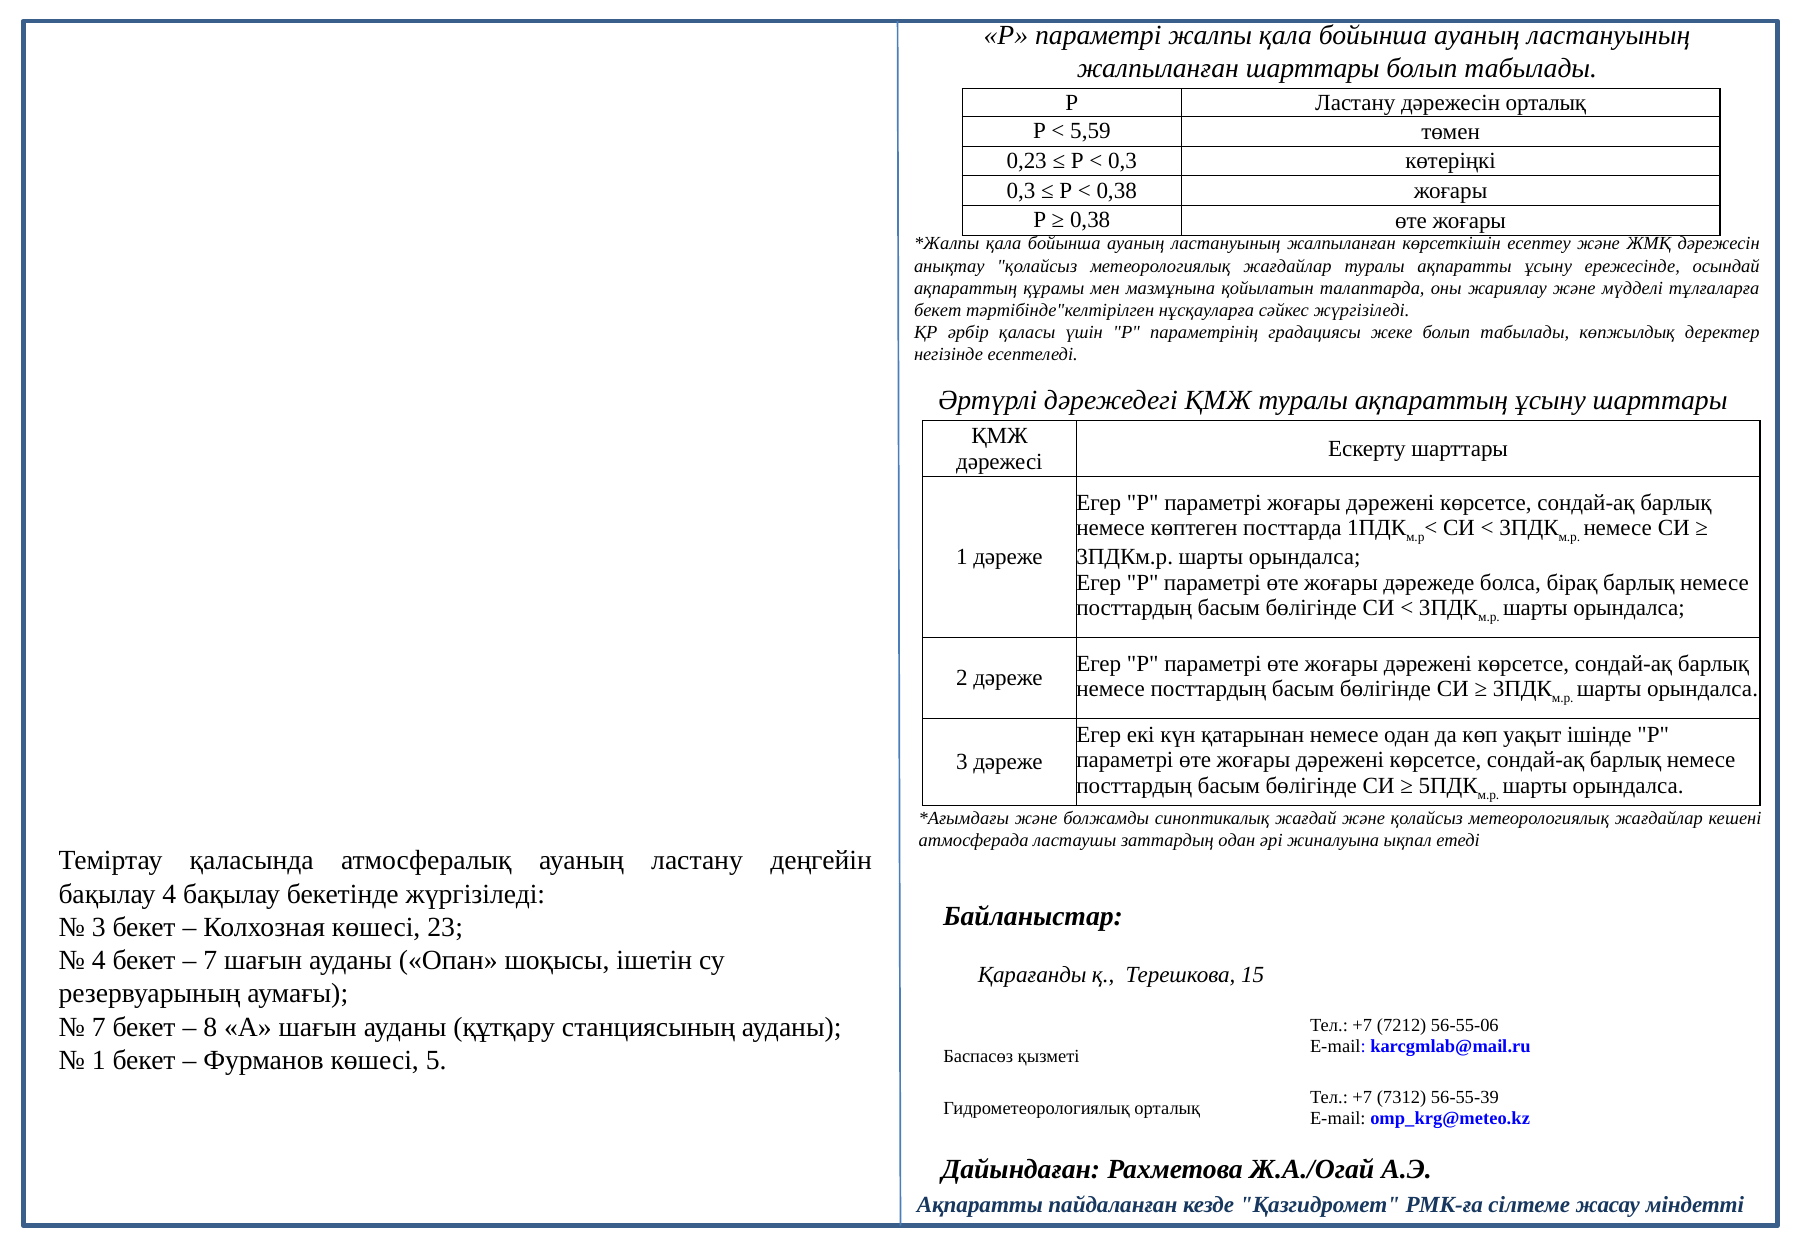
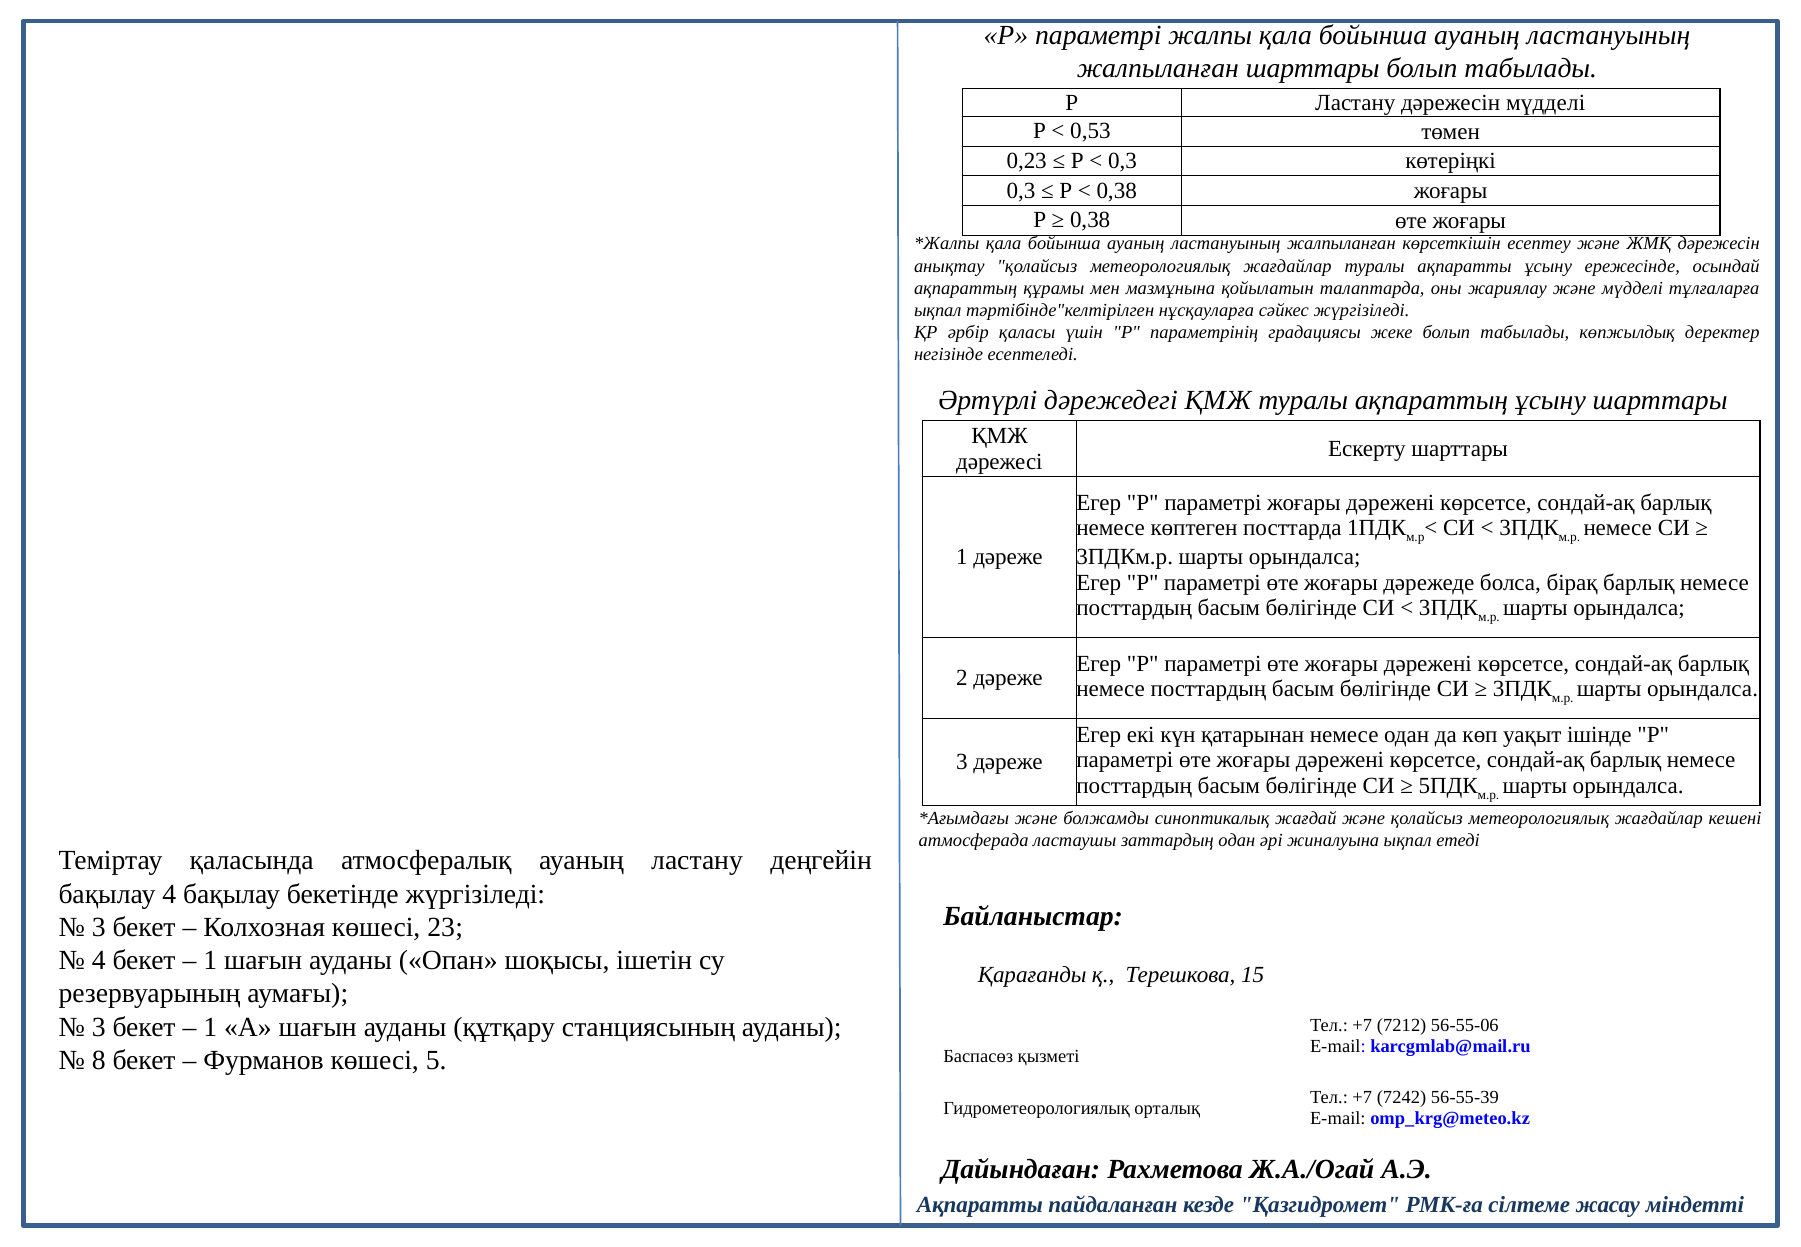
дәрежесін орталық: орталық -> мүдделі
5,59: 5,59 -> 0,53
бекет at (938, 310): бекет -> ықпал
7 at (210, 960): 7 -> 1
7 at (99, 1027): 7 -> 3
8 at (210, 1027): 8 -> 1
1 at (99, 1060): 1 -> 8
7312: 7312 -> 7242
